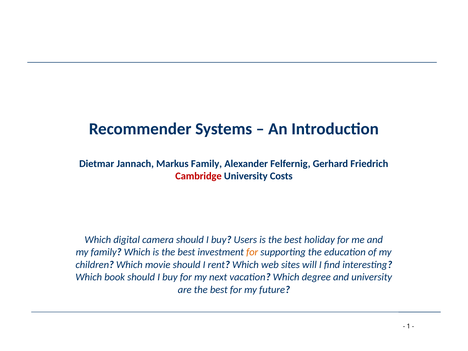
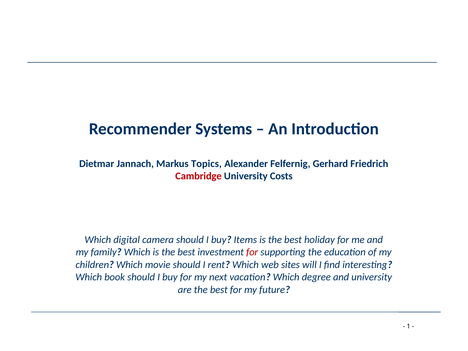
Markus Family: Family -> Topics
Users: Users -> Items
for at (252, 252) colour: orange -> red
